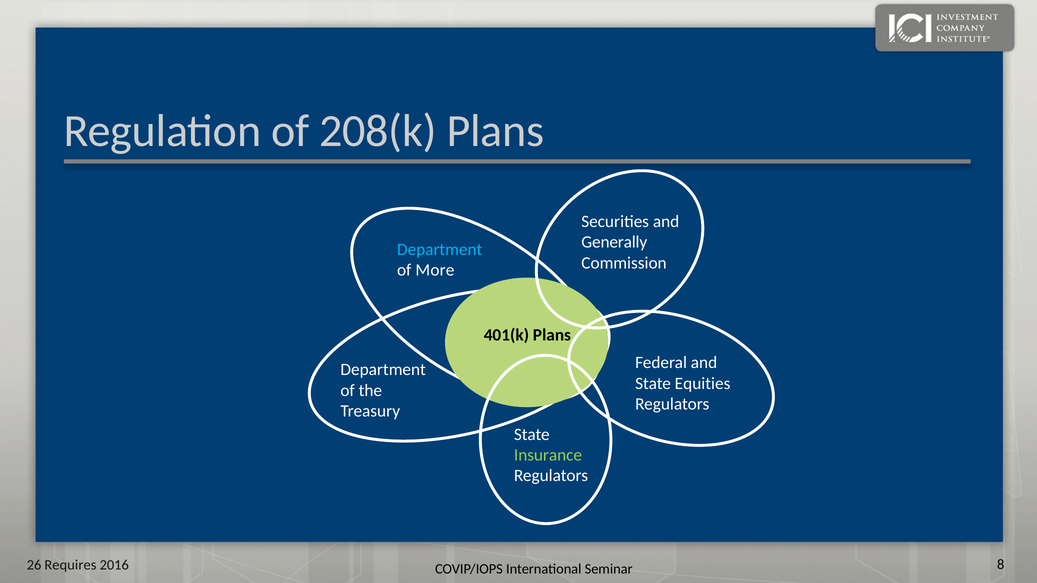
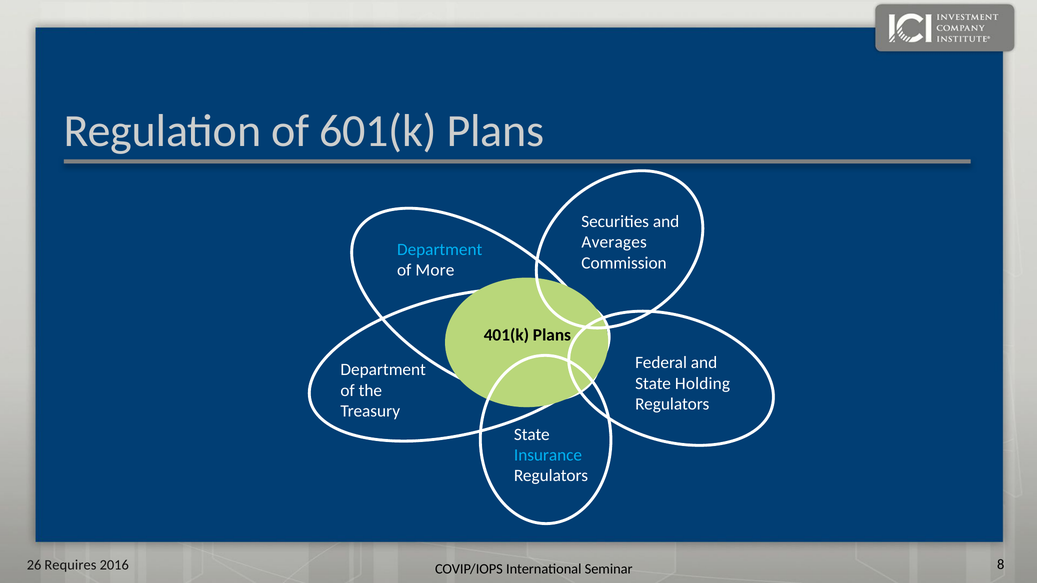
208(k: 208(k -> 601(k
Generally: Generally -> Averages
Equities: Equities -> Holding
Insurance colour: light green -> light blue
